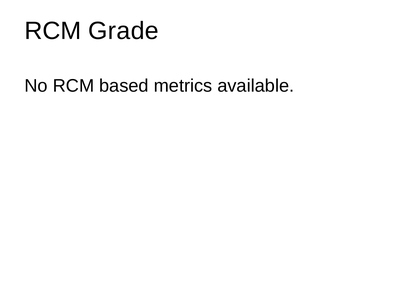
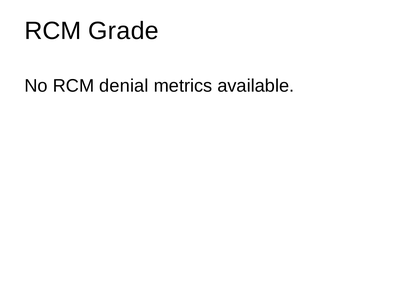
based: based -> denial
